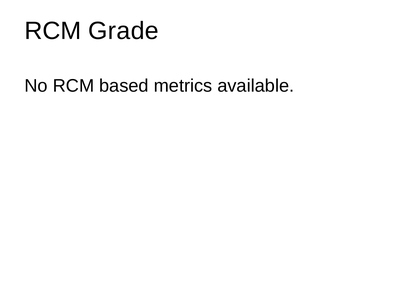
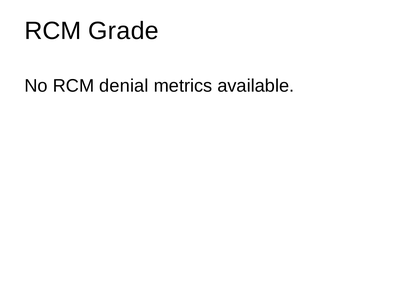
based: based -> denial
